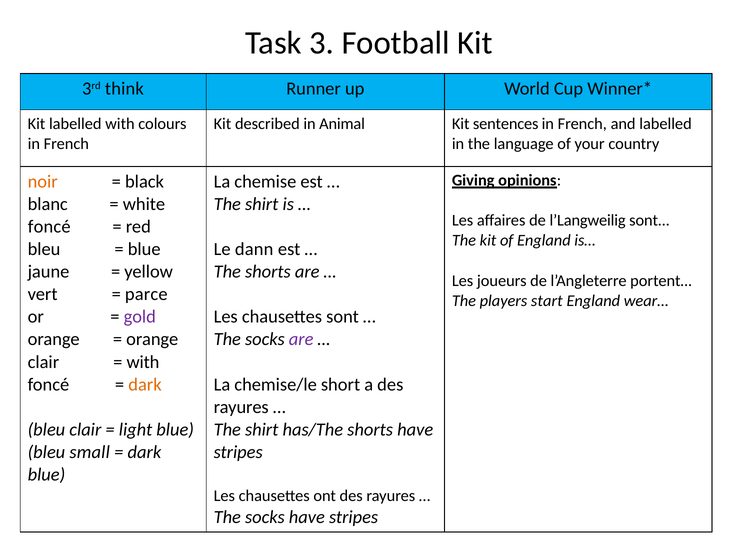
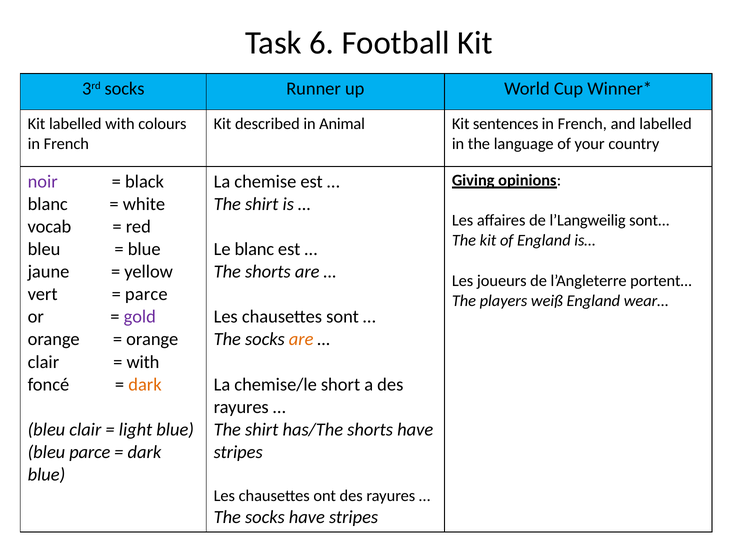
3: 3 -> 6
3rd think: think -> socks
noir colour: orange -> purple
foncé at (49, 226): foncé -> vocab
Le dann: dann -> blanc
start: start -> weiß
are at (301, 339) colour: purple -> orange
bleu small: small -> parce
